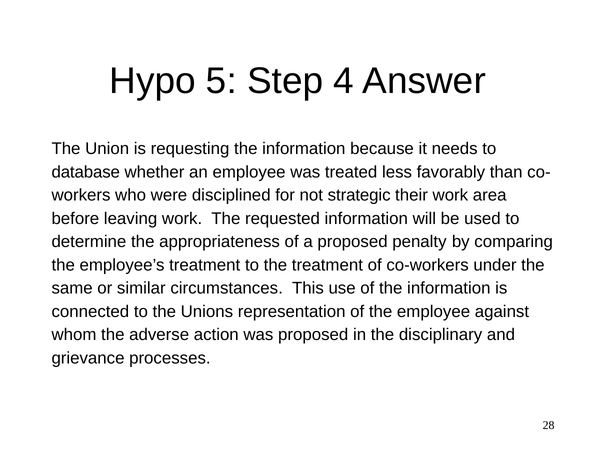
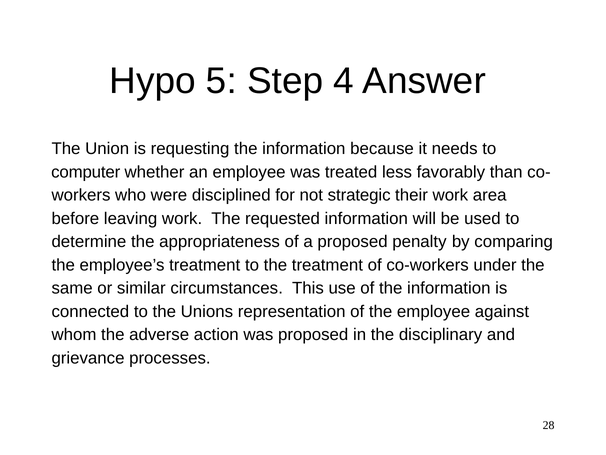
database: database -> computer
